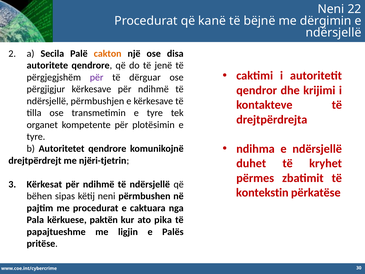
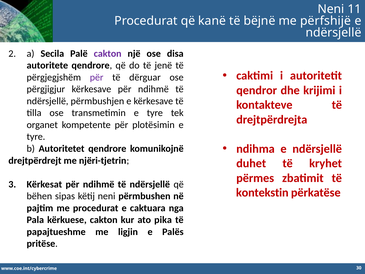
22: 22 -> 11
dërgimin: dërgimin -> përfshijë
cakton at (108, 54) colour: orange -> purple
kërkuese paktën: paktën -> cakton
